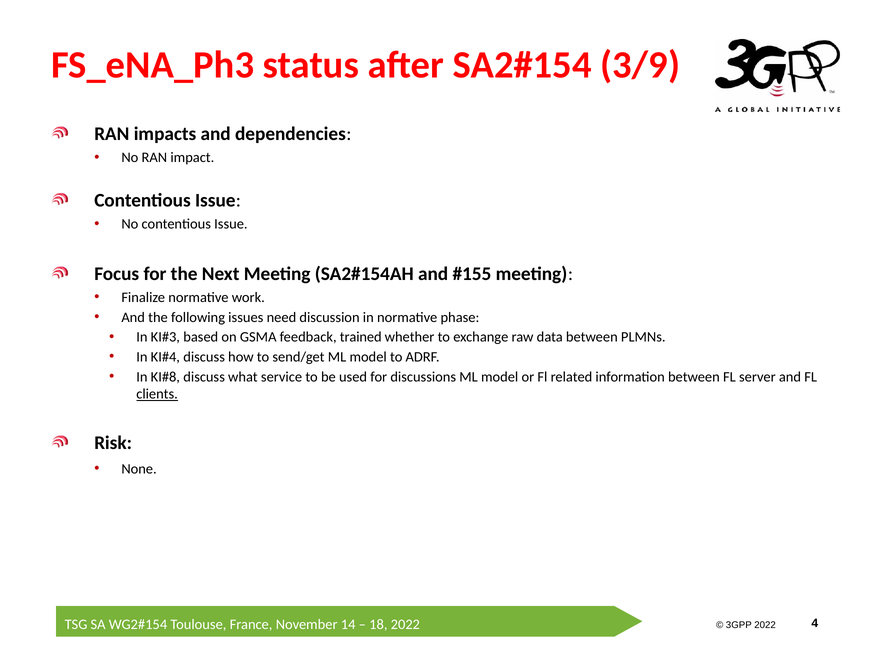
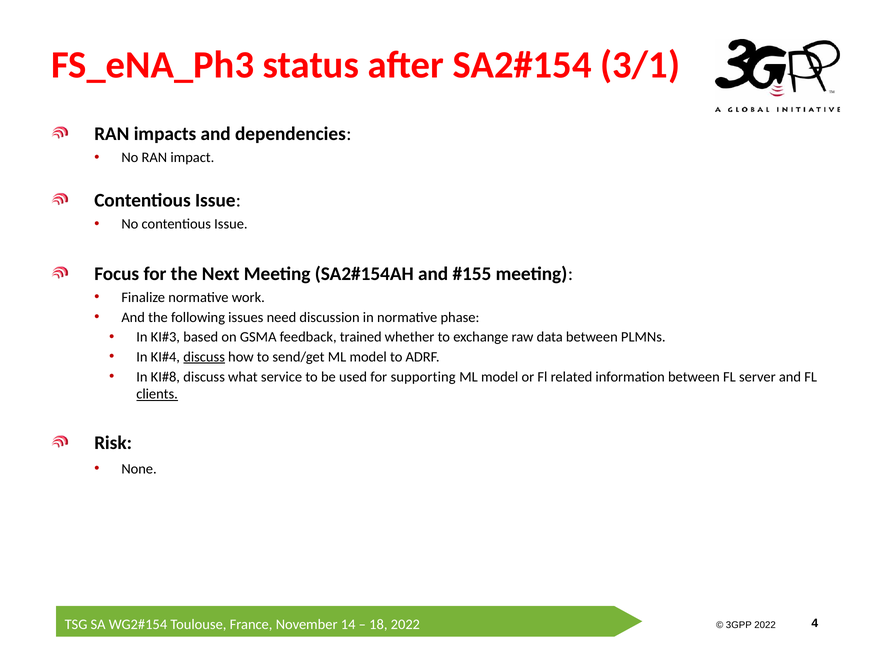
3/9: 3/9 -> 3/1
discuss at (204, 357) underline: none -> present
discussions: discussions -> supporting
